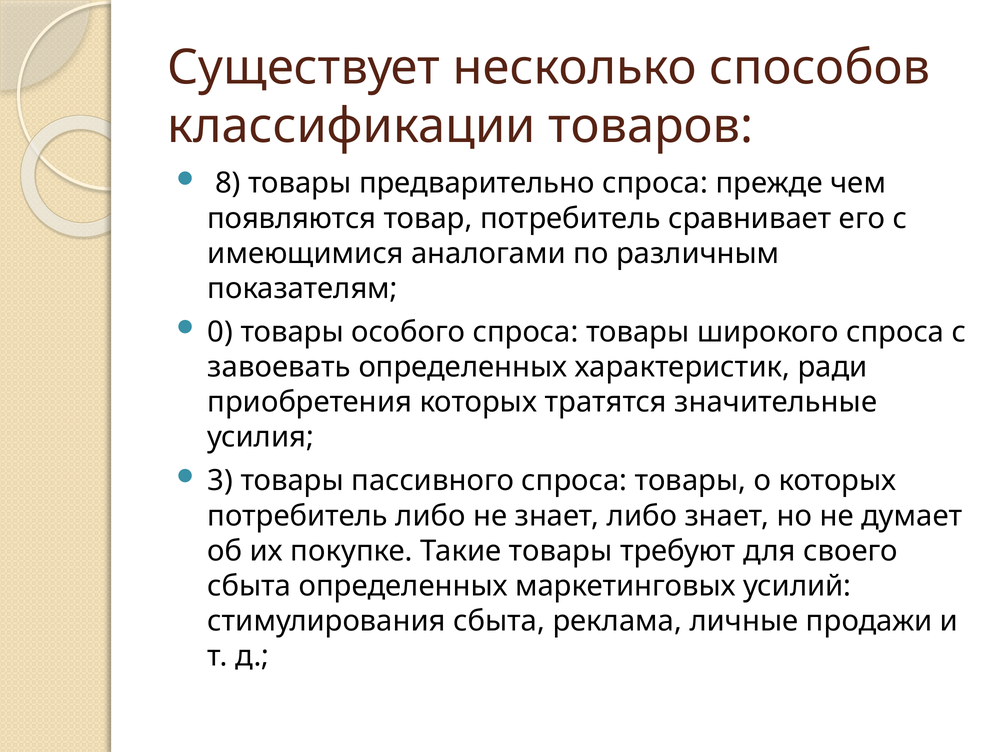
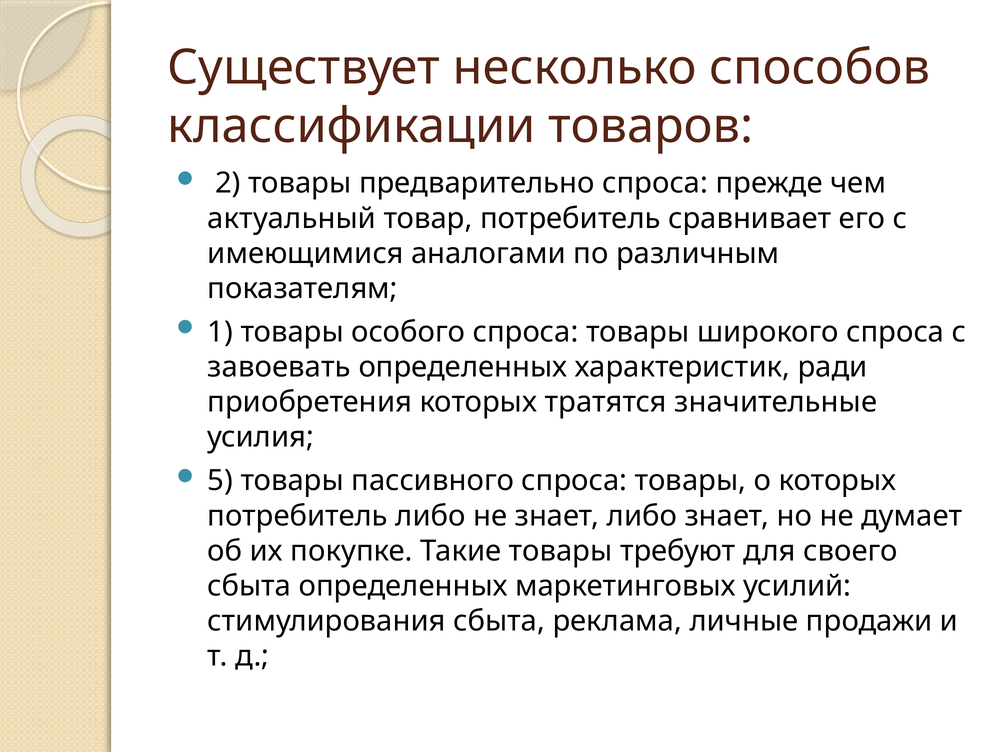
8: 8 -> 2
появляются: появляются -> актуальный
0: 0 -> 1
3: 3 -> 5
